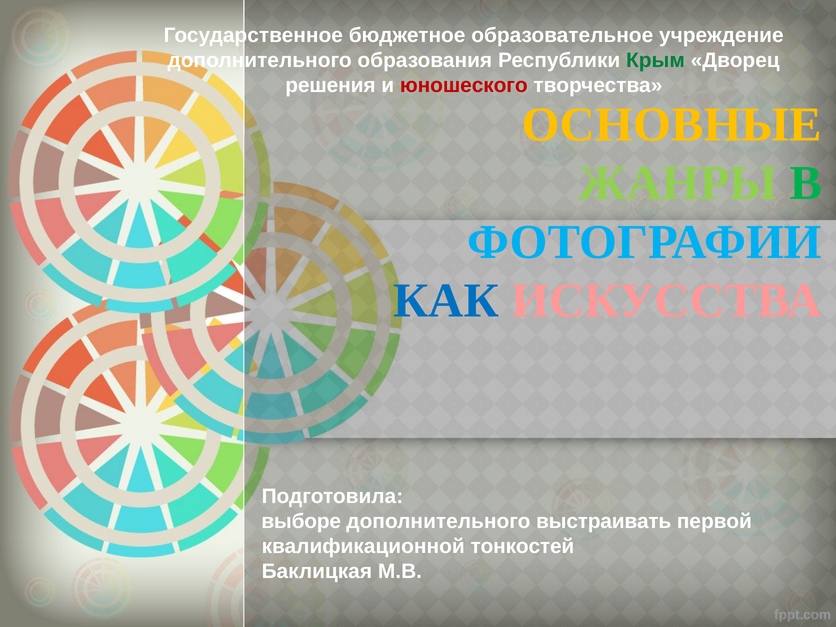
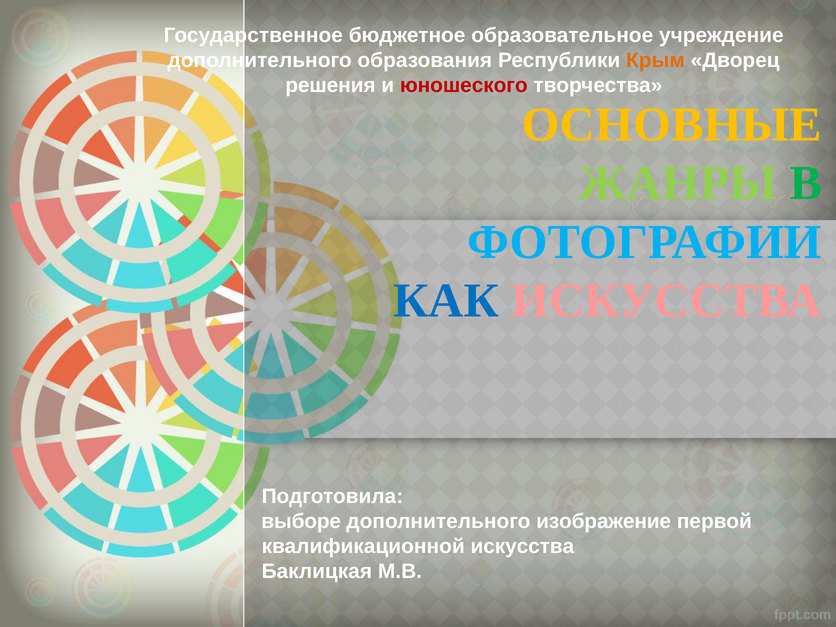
Крым colour: green -> orange
выстраивать: выстраивать -> изображение
квалификационной тонкостей: тонкостей -> искусства
